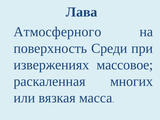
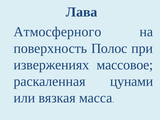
Среди: Среди -> Полос
многих: многих -> цунами
